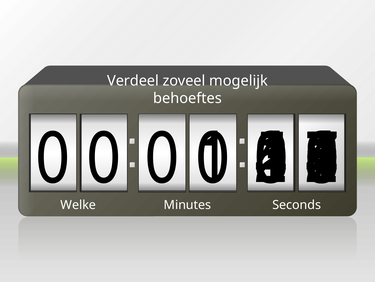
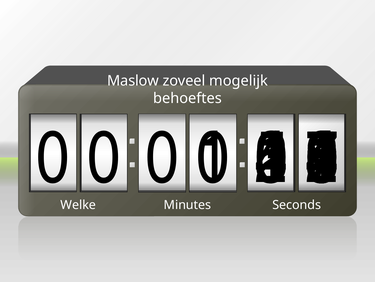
Verdeel: Verdeel -> Maslow
